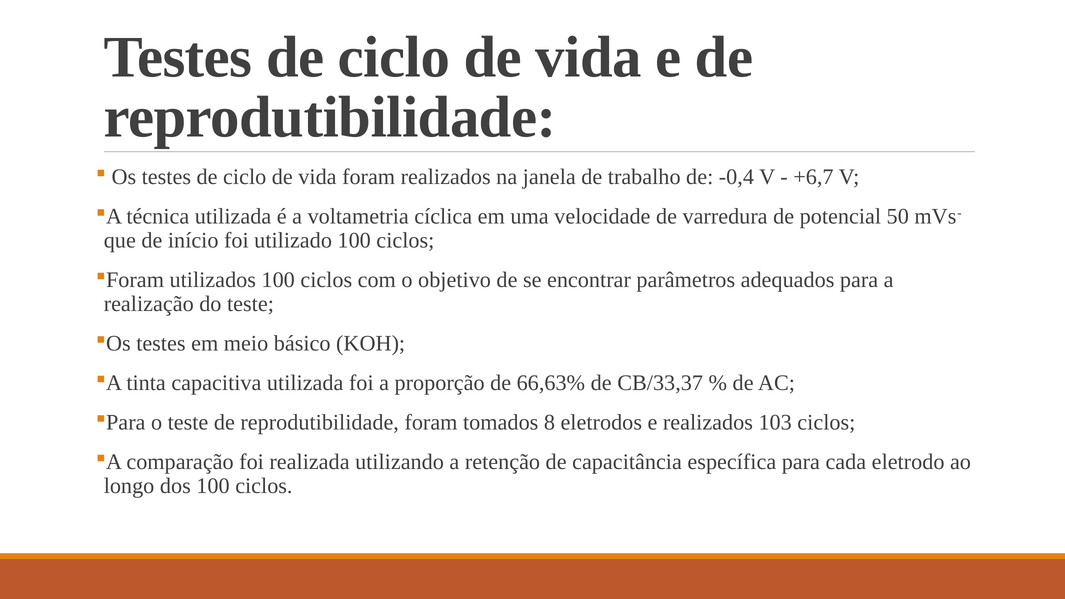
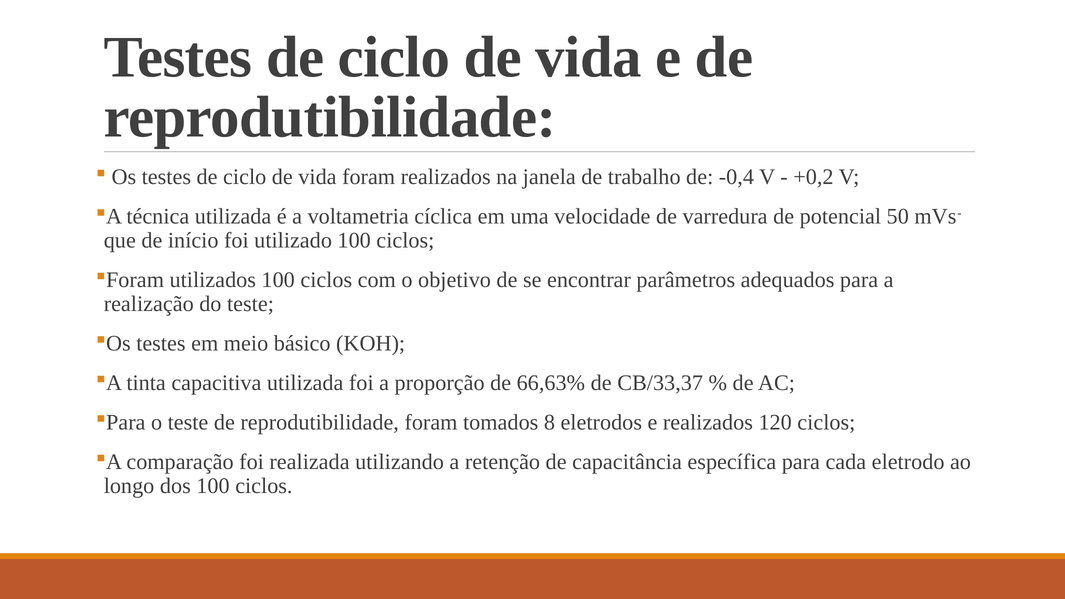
+6,7: +6,7 -> +0,2
103: 103 -> 120
